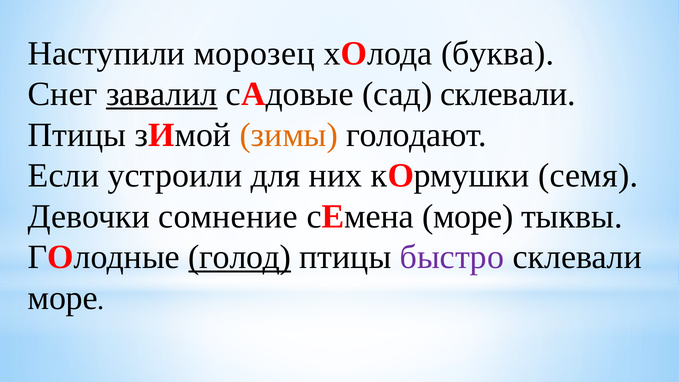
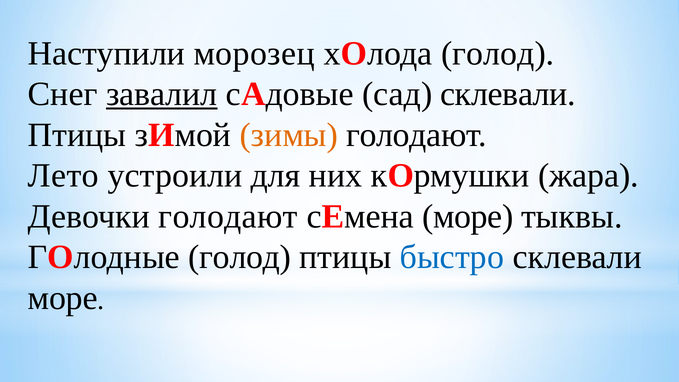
хОлода буква: буква -> голод
Если: Если -> Лето
семя: семя -> жара
Девочки сомнение: сомнение -> голодают
голод at (240, 257) underline: present -> none
быстро colour: purple -> blue
